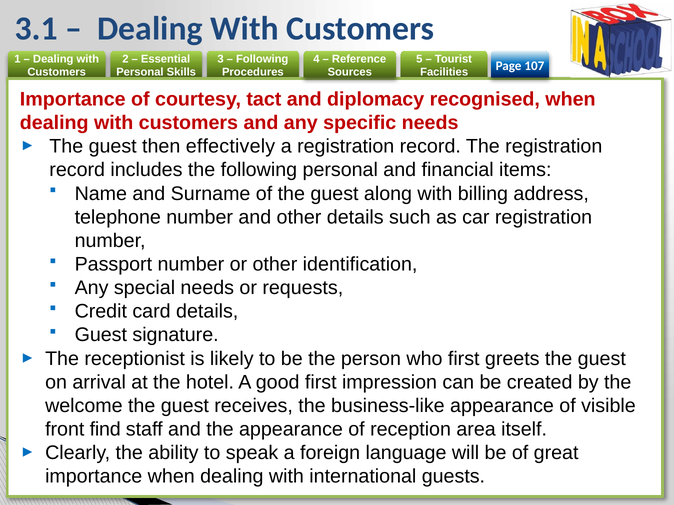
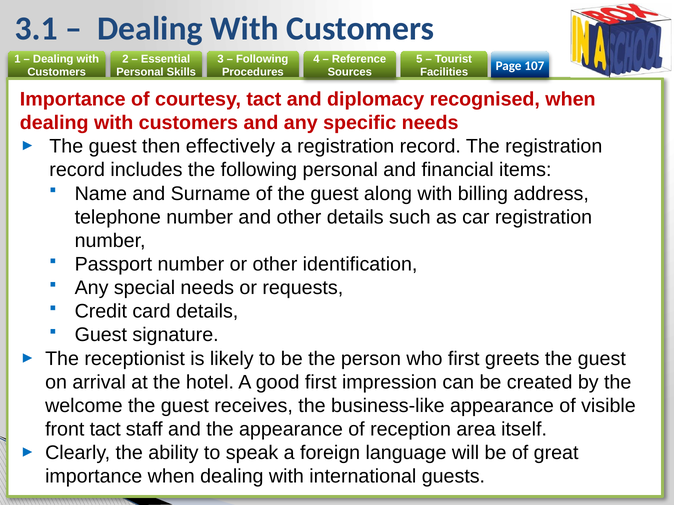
front find: find -> tact
